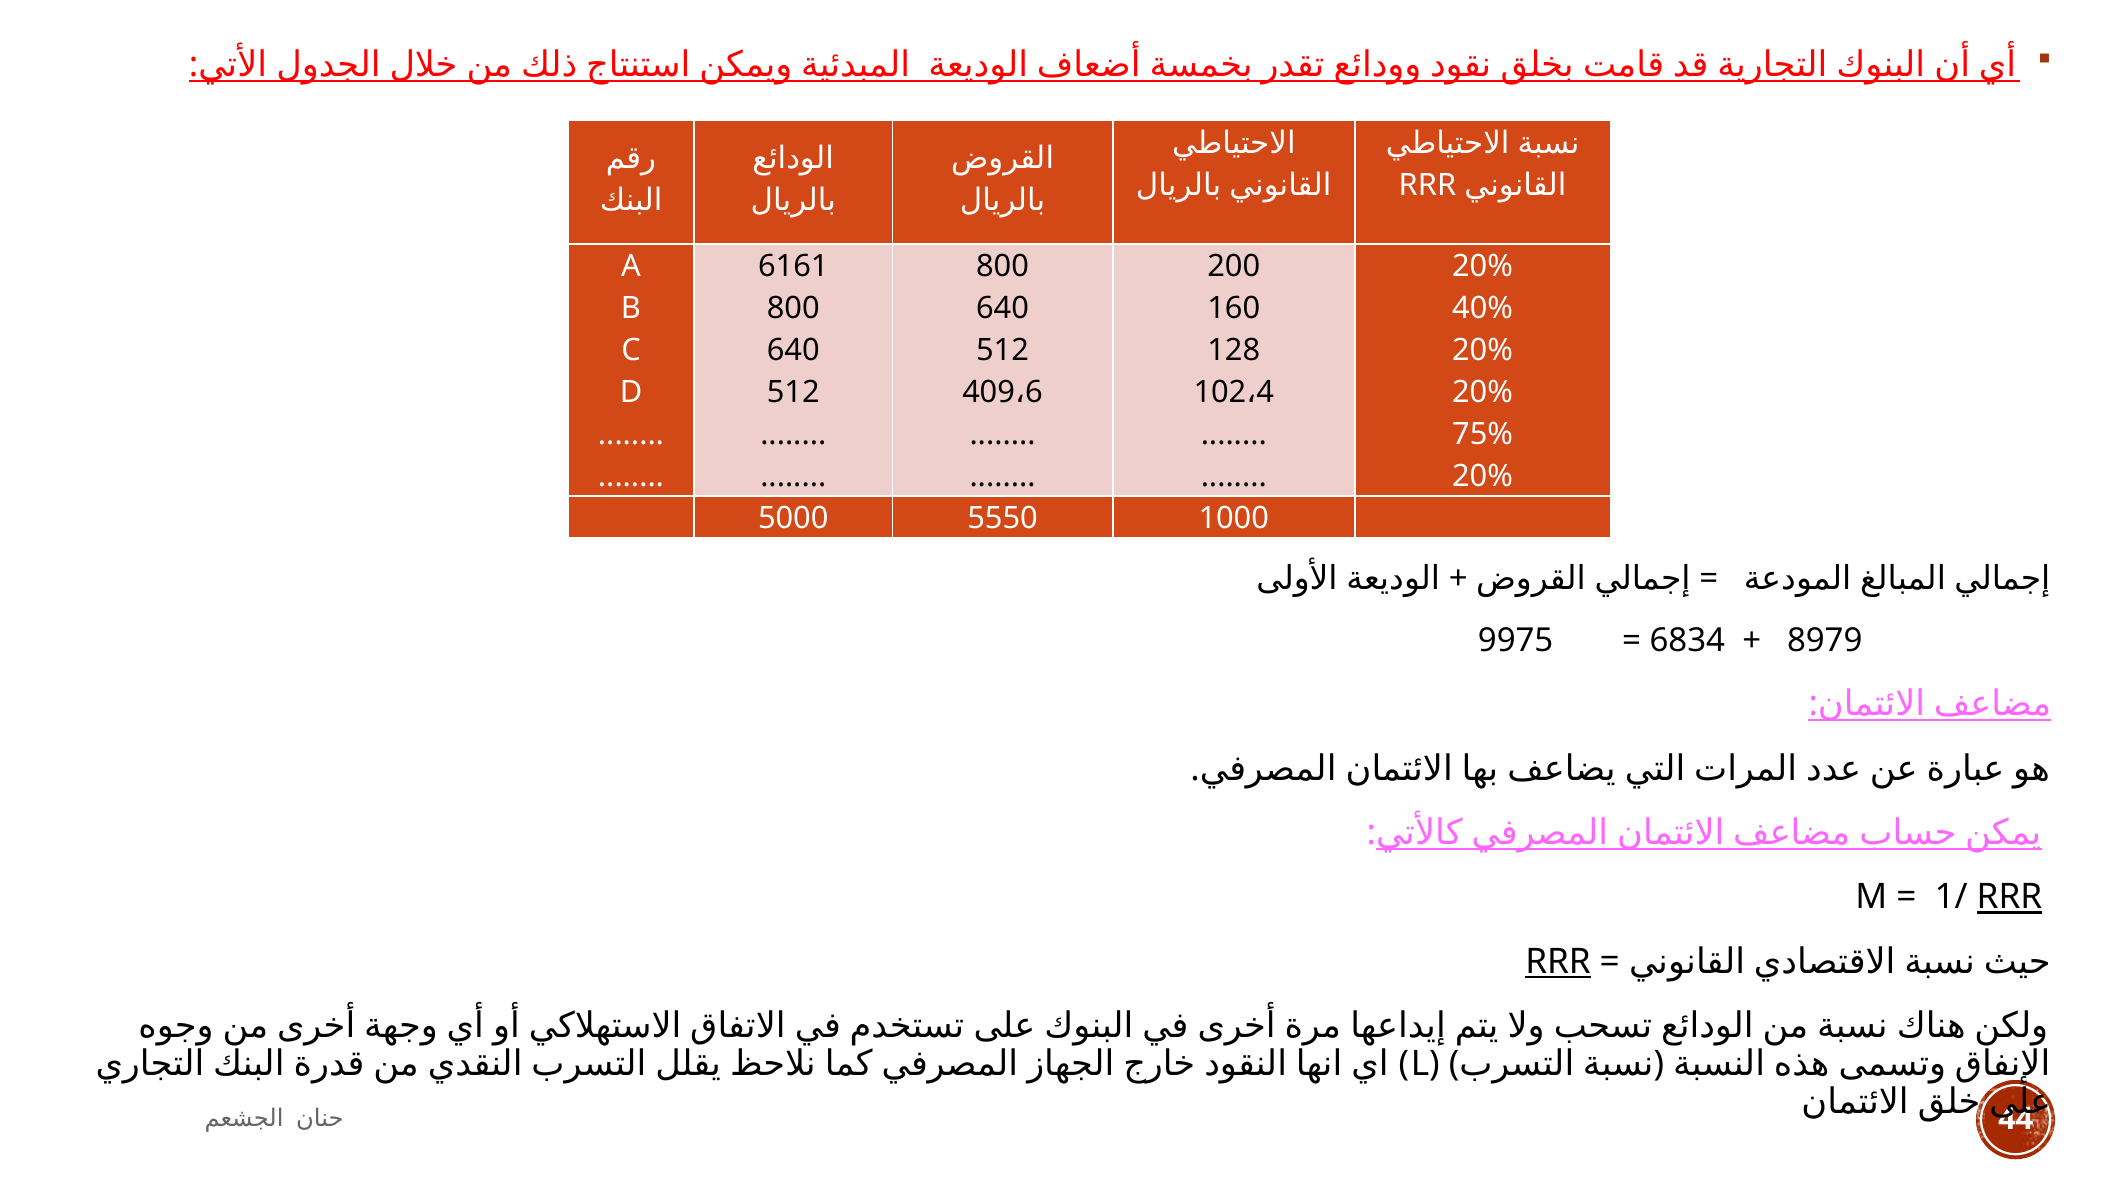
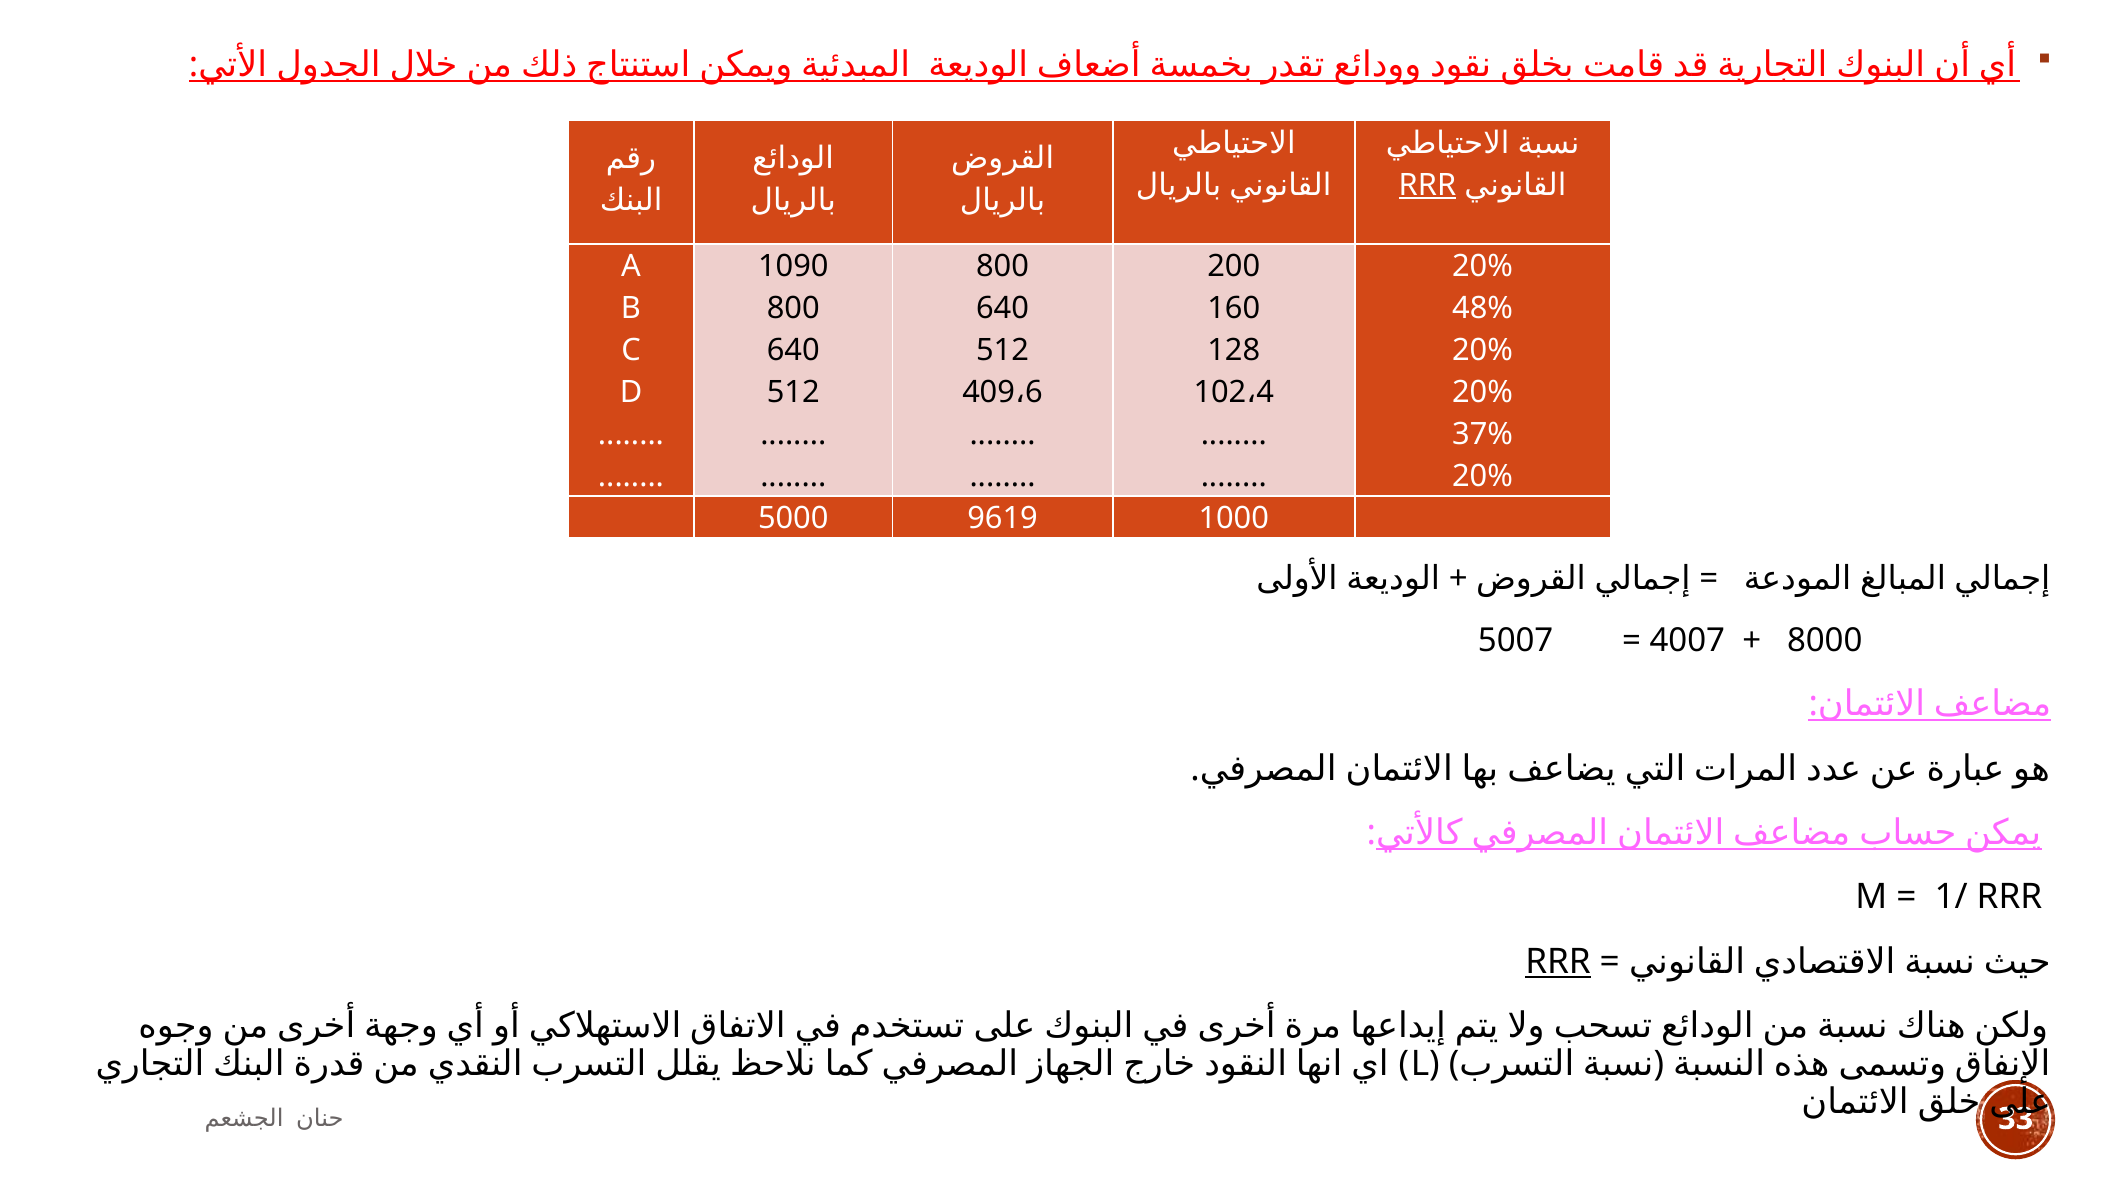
RRR at (1427, 185) underline: none -> present
6161: 6161 -> 1090
40%: 40% -> 48%
75%: 75% -> 37%
5550: 5550 -> 9619
9975: 9975 -> 5007
6834: 6834 -> 4007
8979: 8979 -> 8000
RRR at (2010, 897) underline: present -> none
44: 44 -> 33
